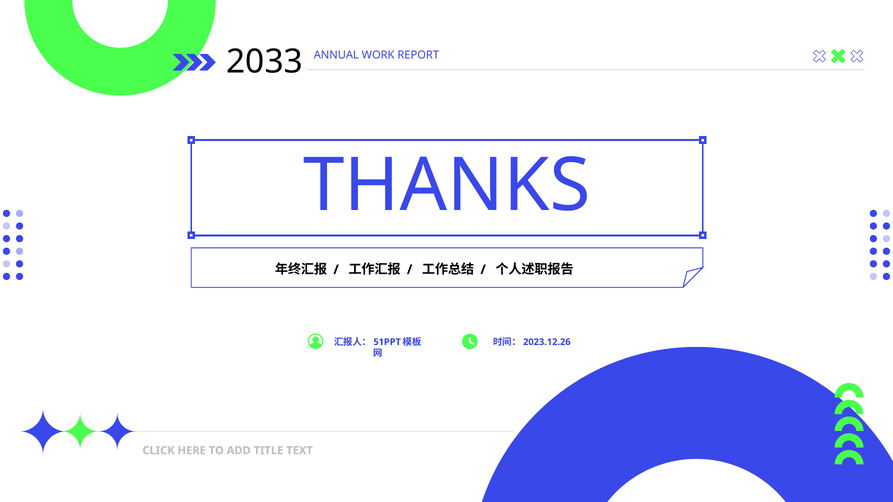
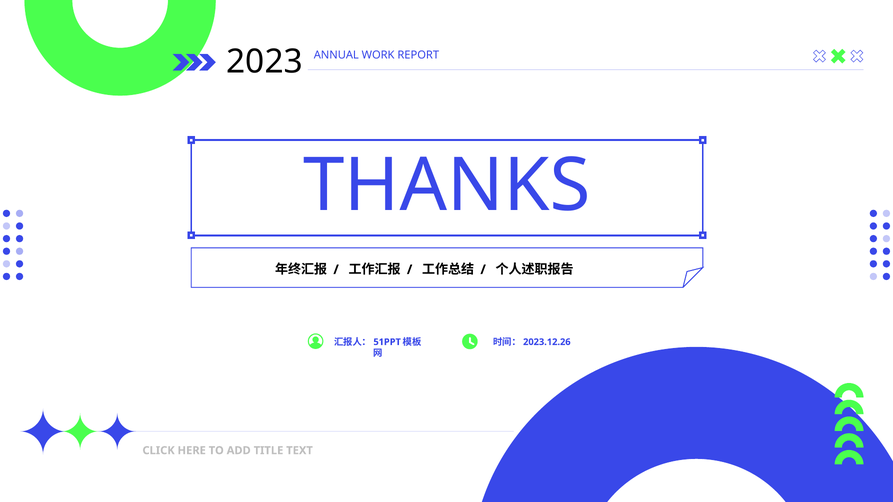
2033: 2033 -> 2023
